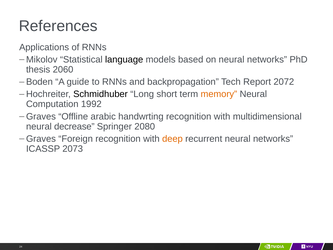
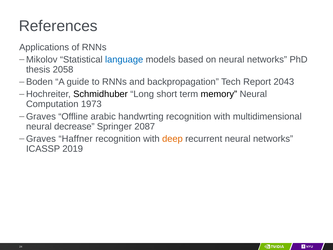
language colour: black -> blue
2060: 2060 -> 2058
2072: 2072 -> 2043
memory colour: orange -> black
1992: 1992 -> 1973
2080: 2080 -> 2087
Foreign: Foreign -> Haffner
2073: 2073 -> 2019
